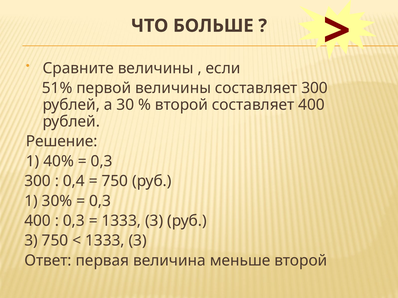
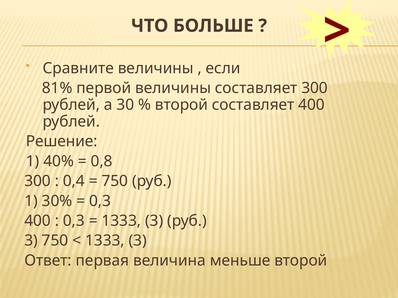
51%: 51% -> 81%
0,3 at (102, 161): 0,3 -> 0,8
